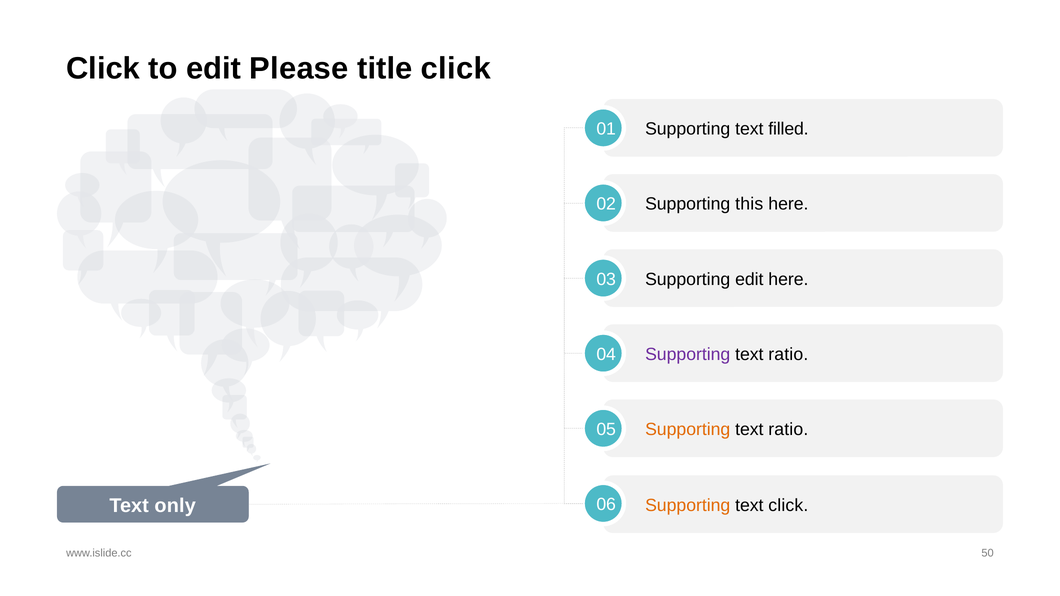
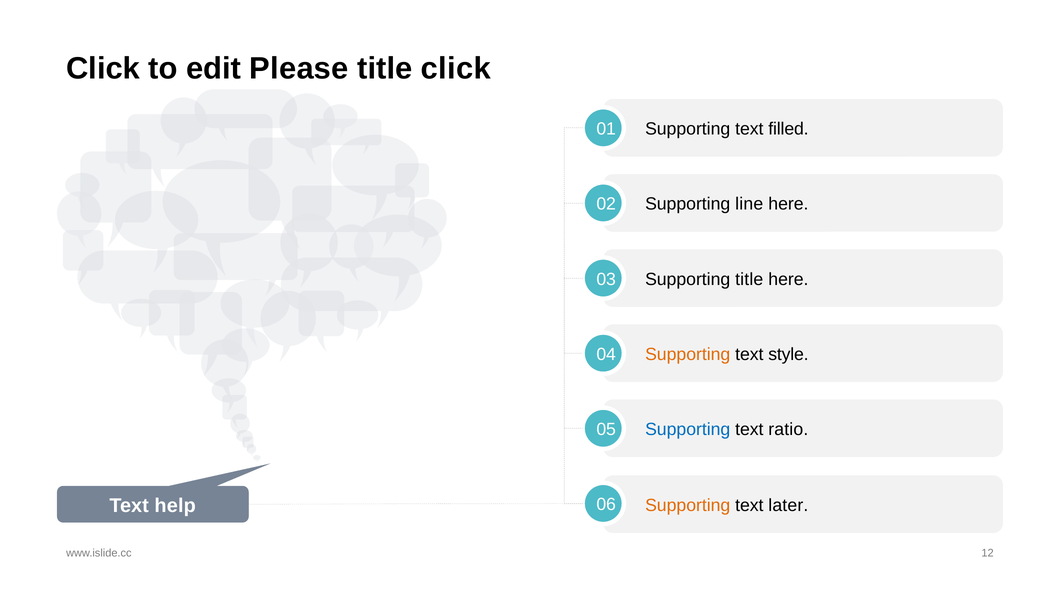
this: this -> line
Supporting edit: edit -> title
Supporting at (688, 355) colour: purple -> orange
ratio at (788, 355): ratio -> style
Supporting at (688, 430) colour: orange -> blue
only: only -> help
text click: click -> later
50: 50 -> 12
